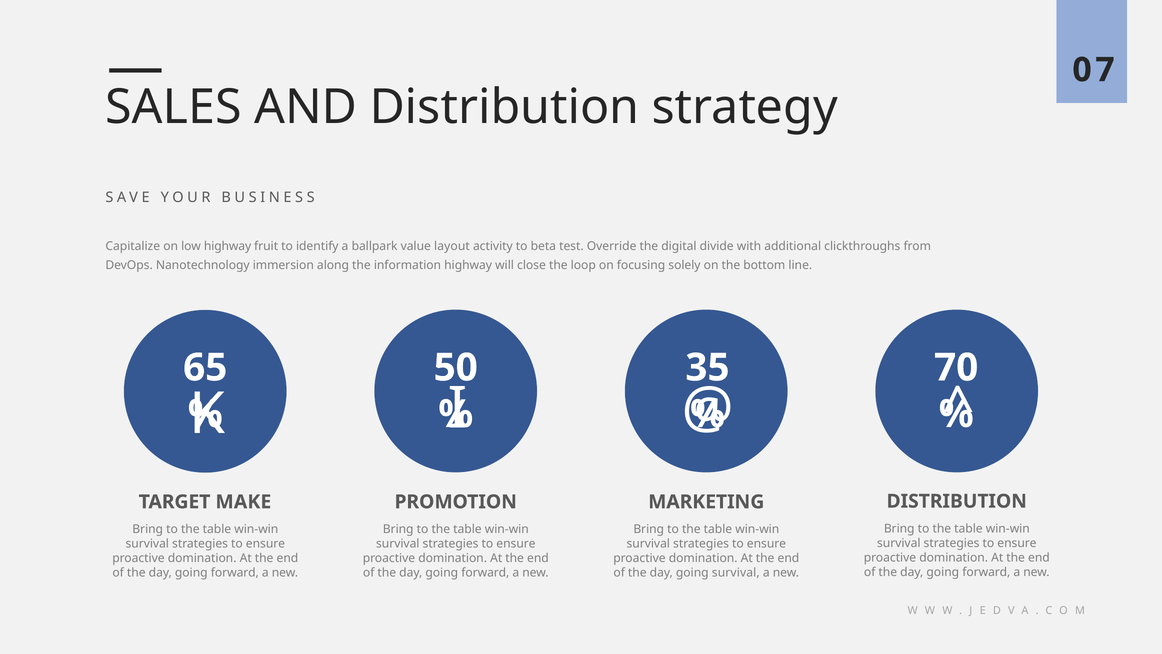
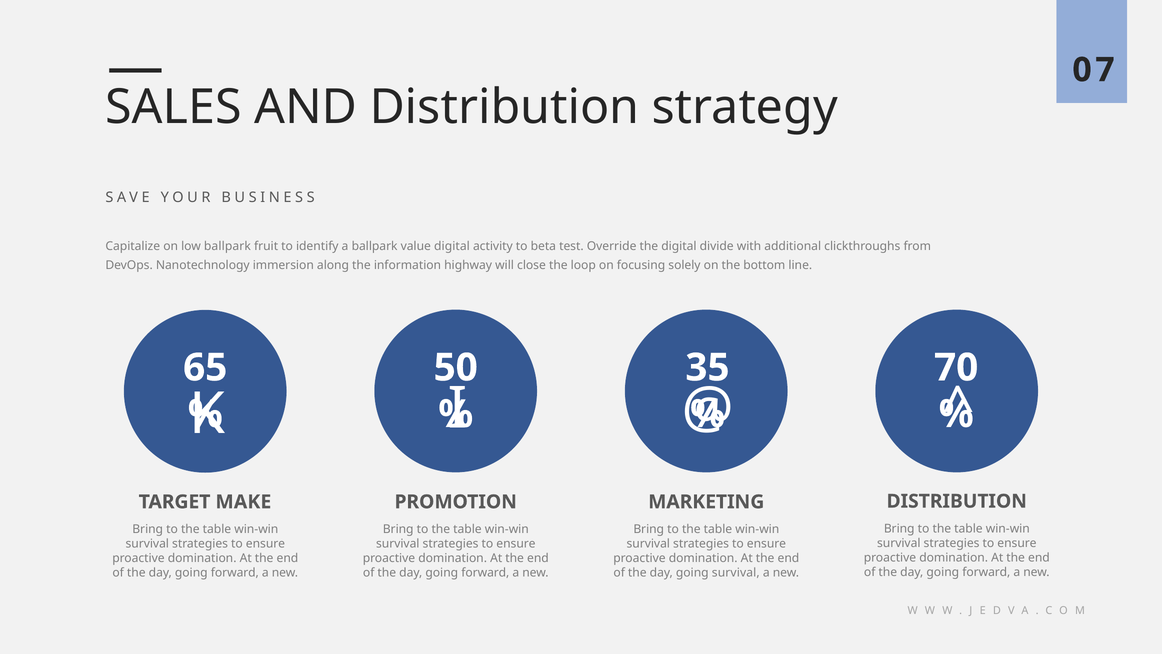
low highway: highway -> ballpark
value layout: layout -> digital
